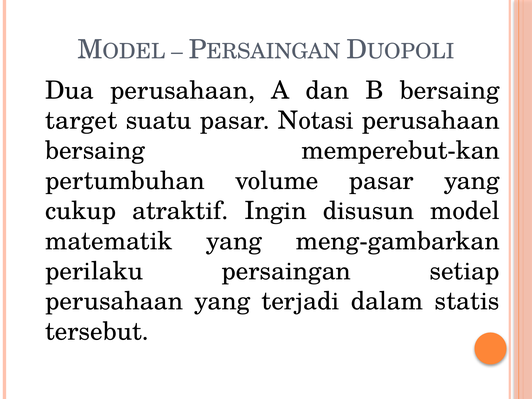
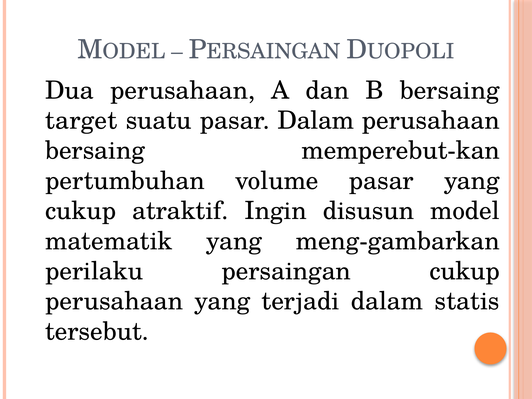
pasar Notasi: Notasi -> Dalam
persaingan setiap: setiap -> cukup
